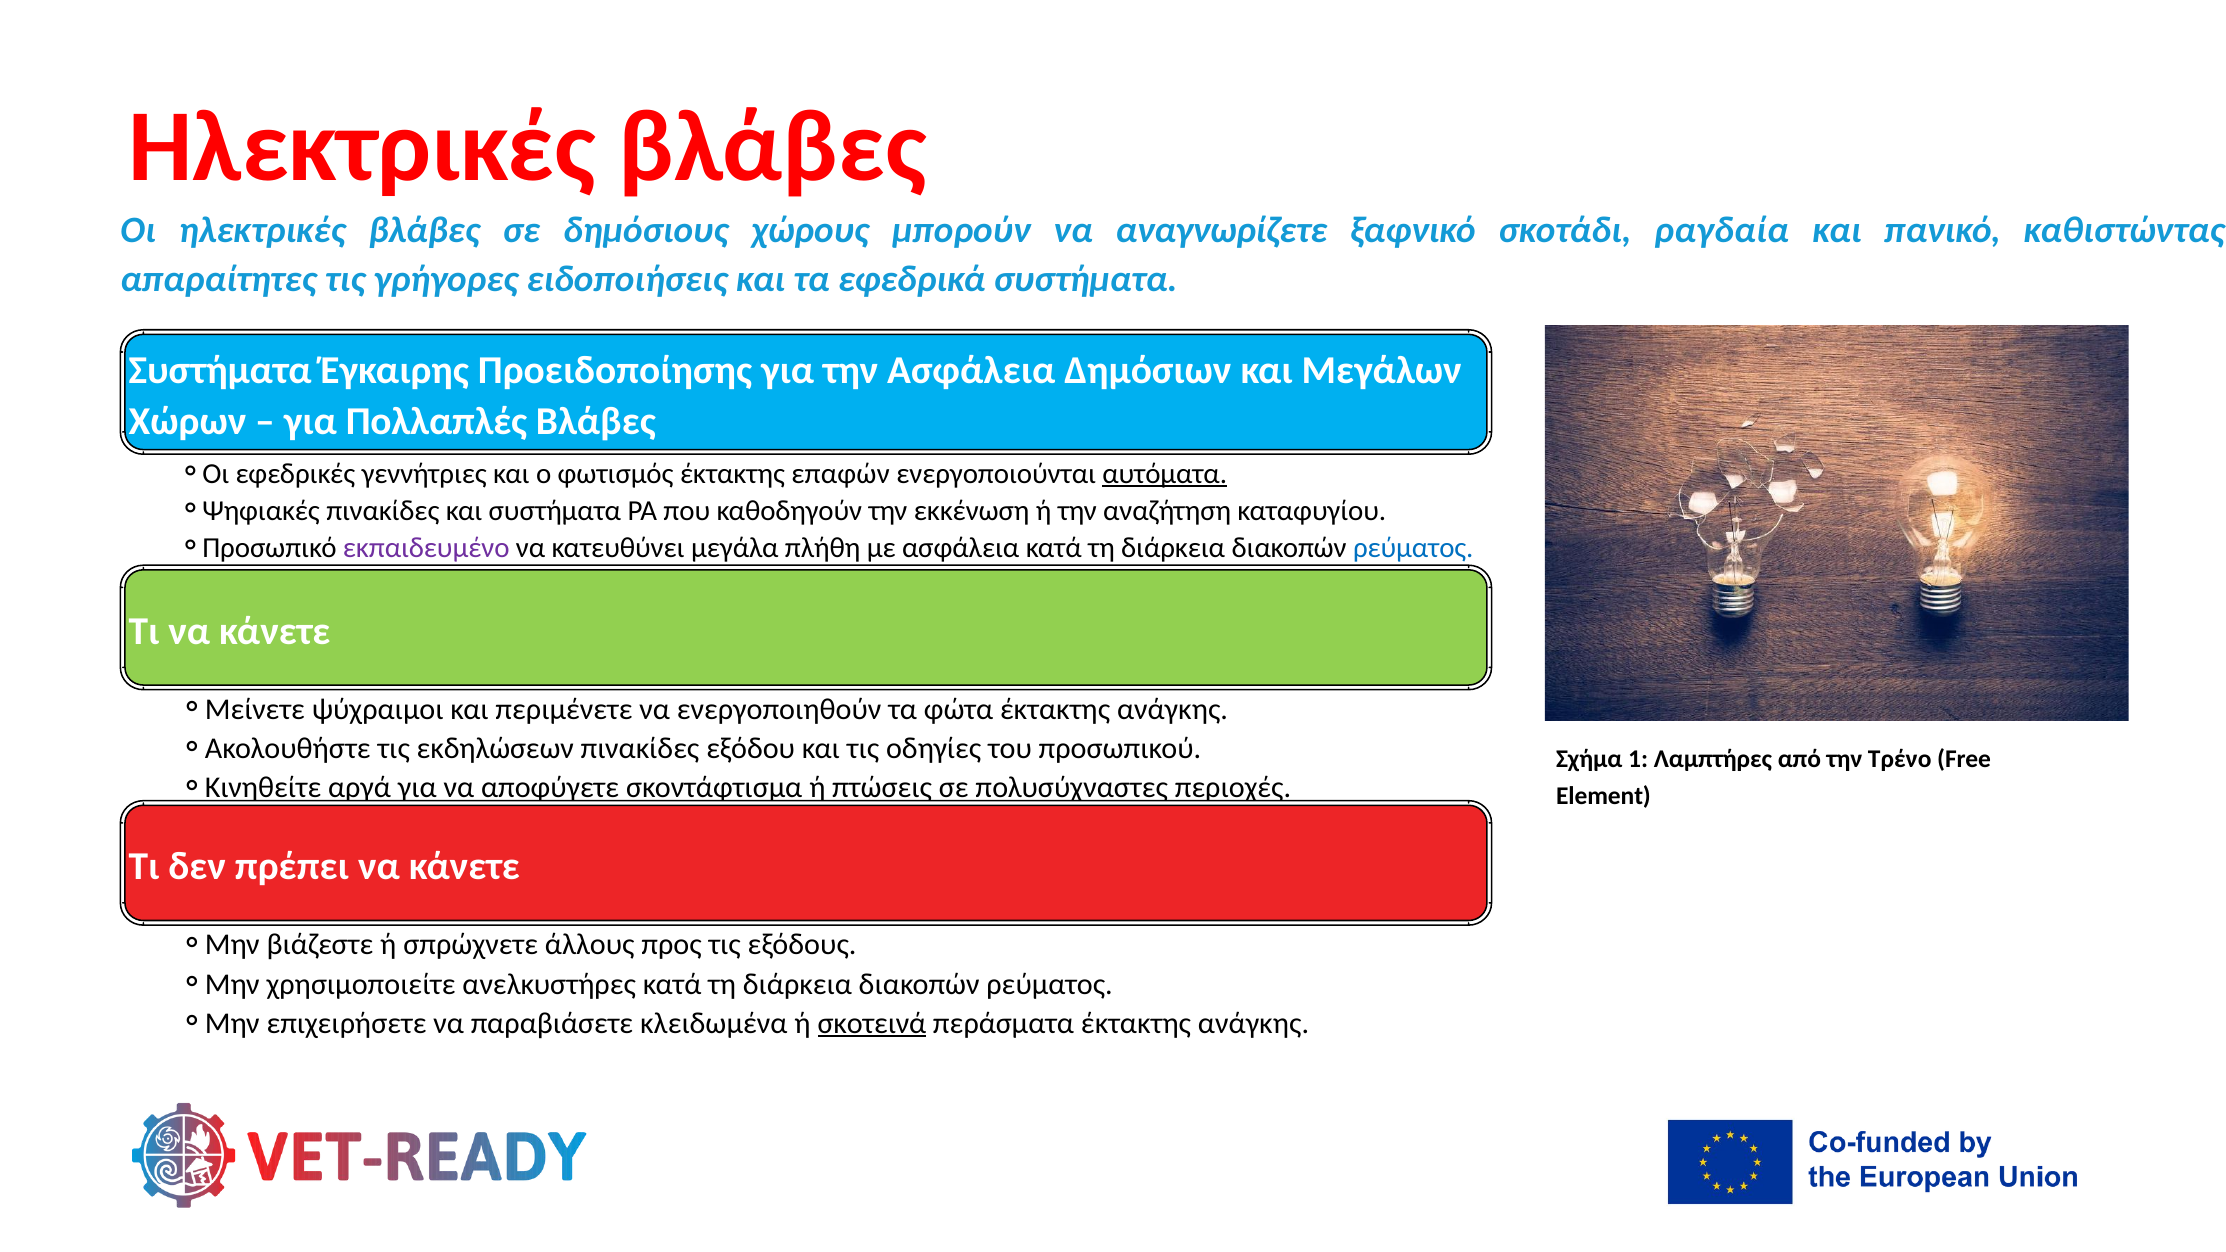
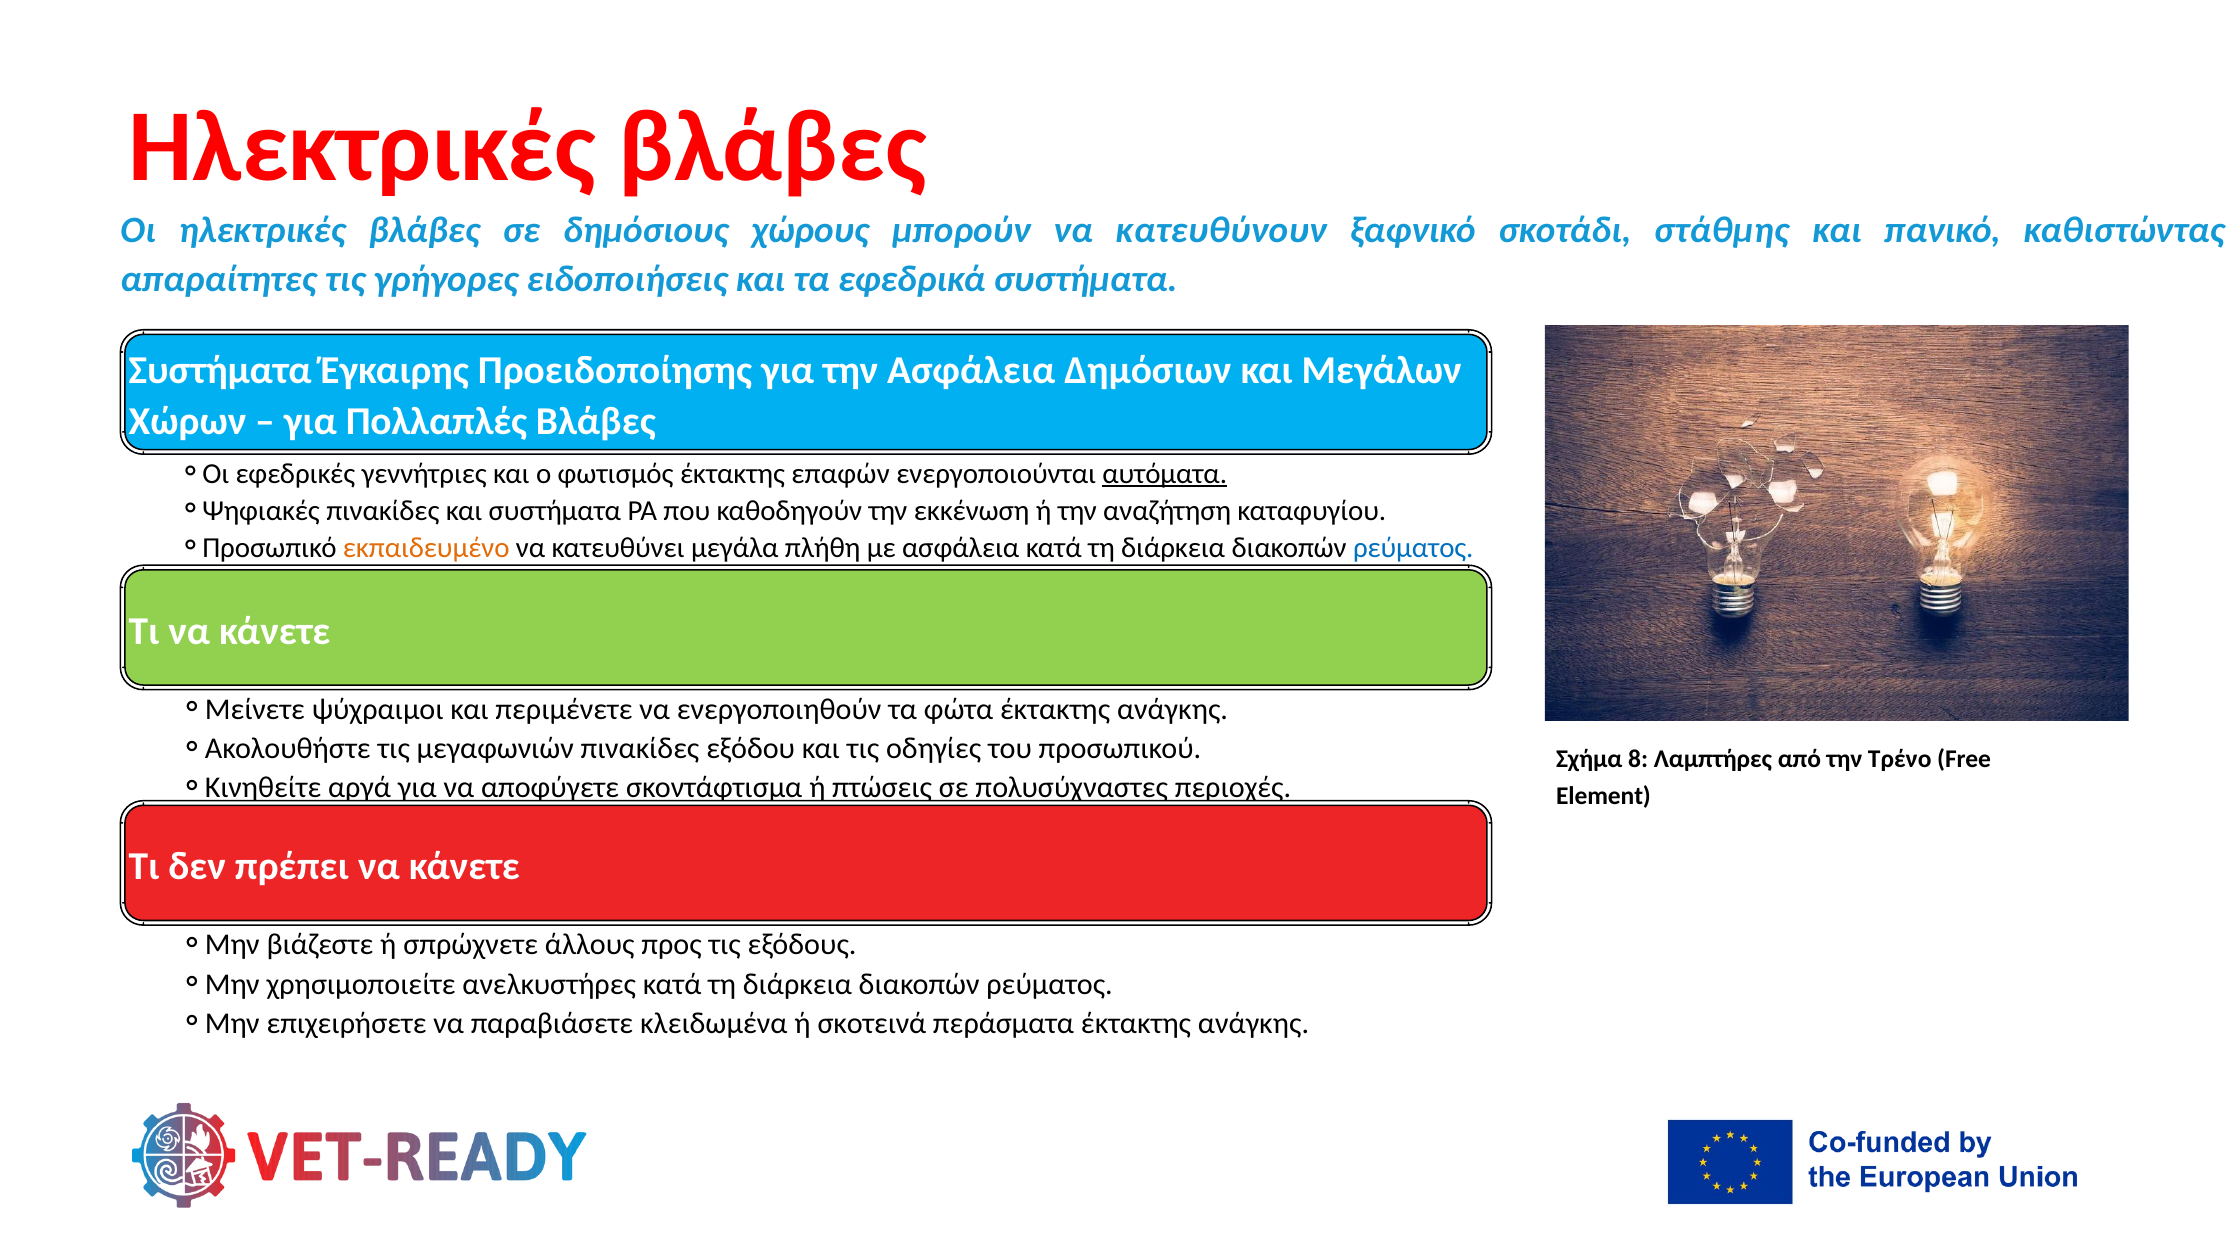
αναγνωρίζετε: αναγνωρίζετε -> κατευθύνουν
ραγδαία: ραγδαία -> στάθμης
εκπαιδευμένο colour: purple -> orange
εκδηλώσεων: εκδηλώσεων -> μεγαφωνιών
1: 1 -> 8
σκοτεινά underline: present -> none
